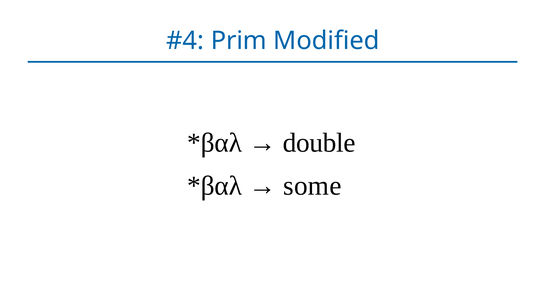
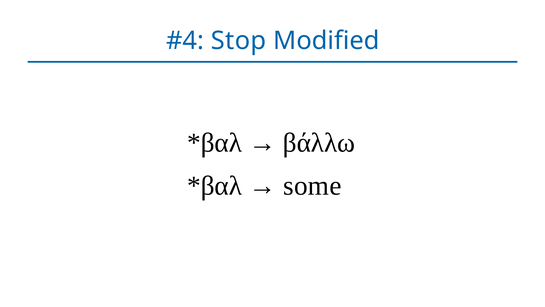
Prim: Prim -> Stop
double: double -> βάλλω
